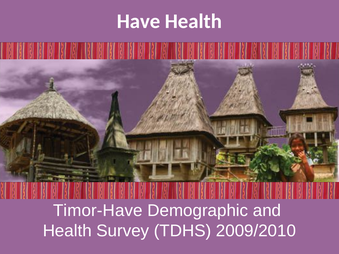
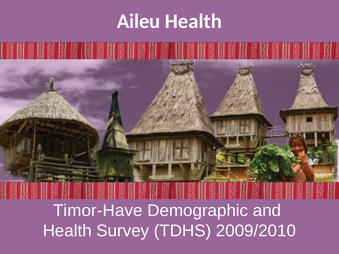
Have: Have -> Aileu
